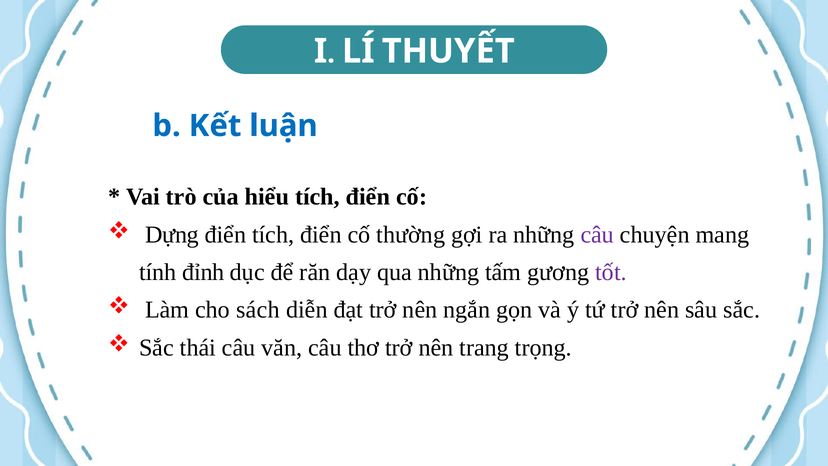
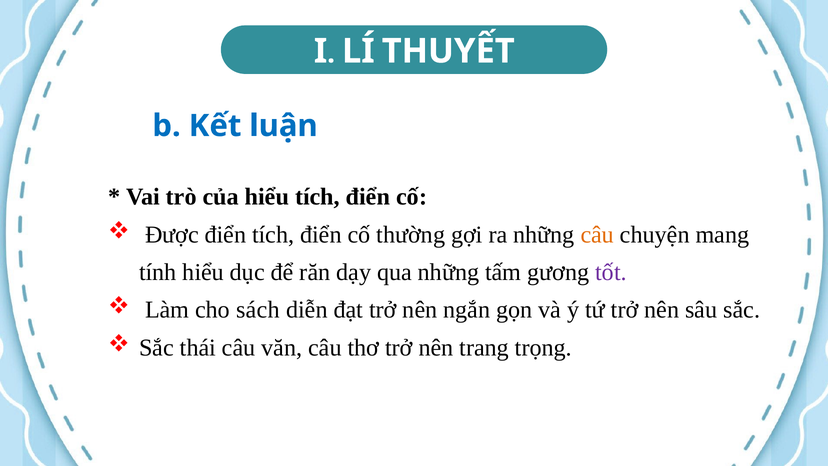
Dựng: Dựng -> Được
câu at (597, 234) colour: purple -> orange
tính đỉnh: đỉnh -> hiểu
